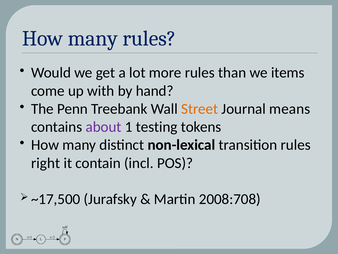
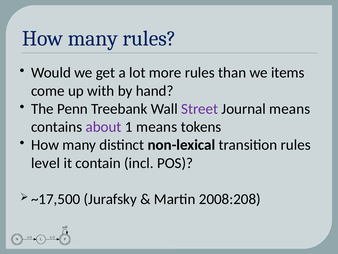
Street colour: orange -> purple
1 testing: testing -> means
right: right -> level
2008:708: 2008:708 -> 2008:208
